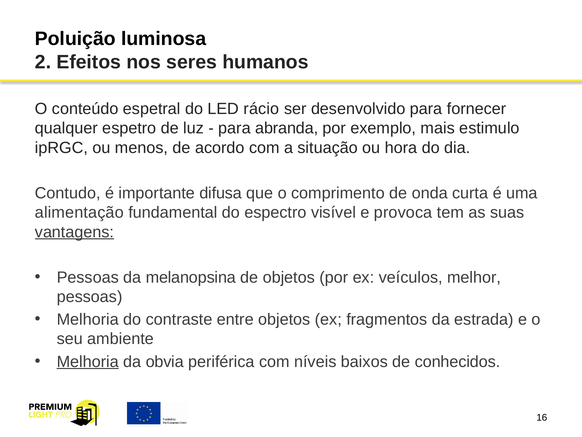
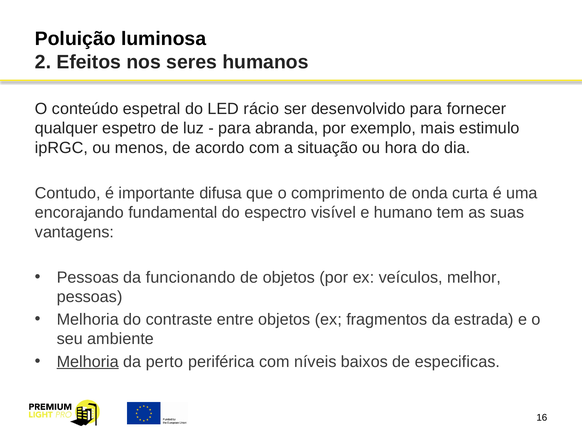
alimentação: alimentação -> encorajando
provoca: provoca -> humano
vantagens underline: present -> none
melanopsina: melanopsina -> funcionando
obvia: obvia -> perto
conhecidos: conhecidos -> especificas
